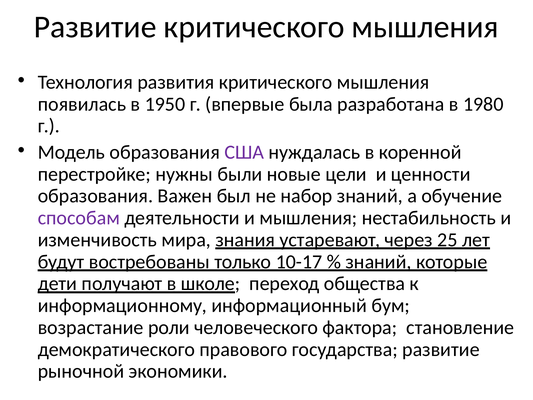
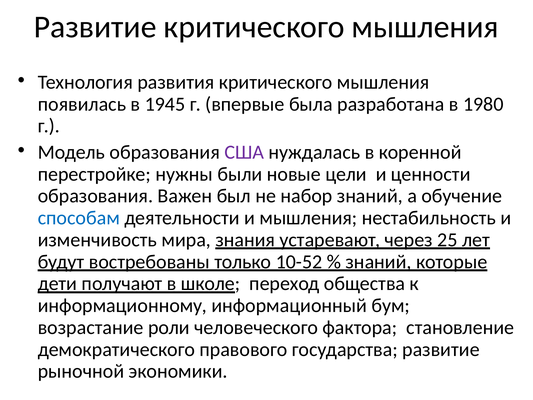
1950: 1950 -> 1945
способам colour: purple -> blue
10-17: 10-17 -> 10-52
